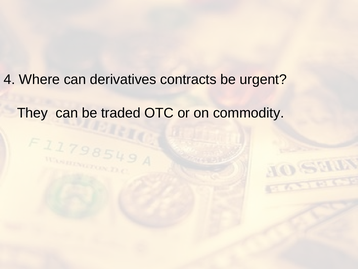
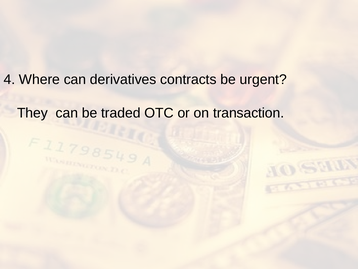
commodity: commodity -> transaction
